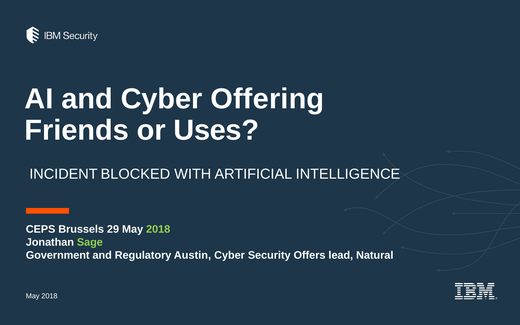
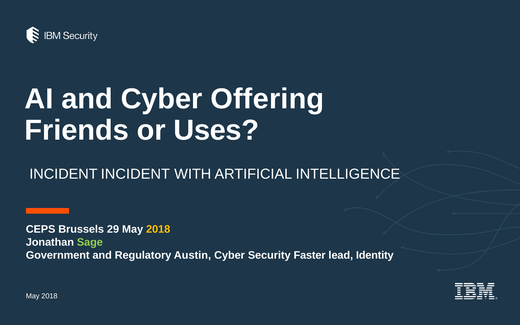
INCIDENT BLOCKED: BLOCKED -> INCIDENT
2018 at (158, 229) colour: light green -> yellow
Offers: Offers -> Faster
Natural: Natural -> Identity
